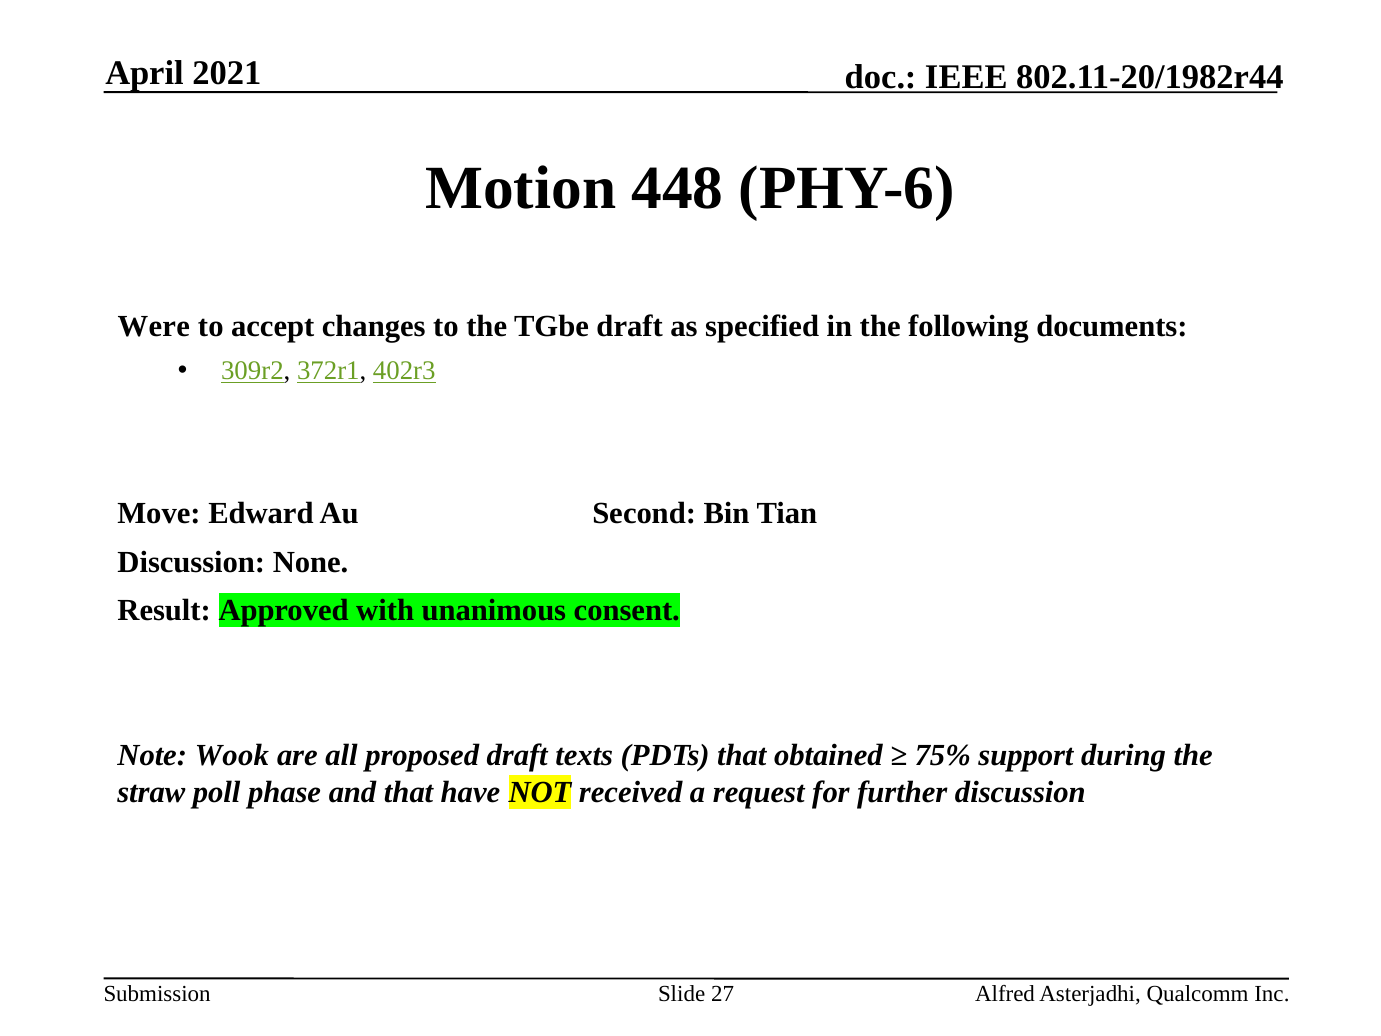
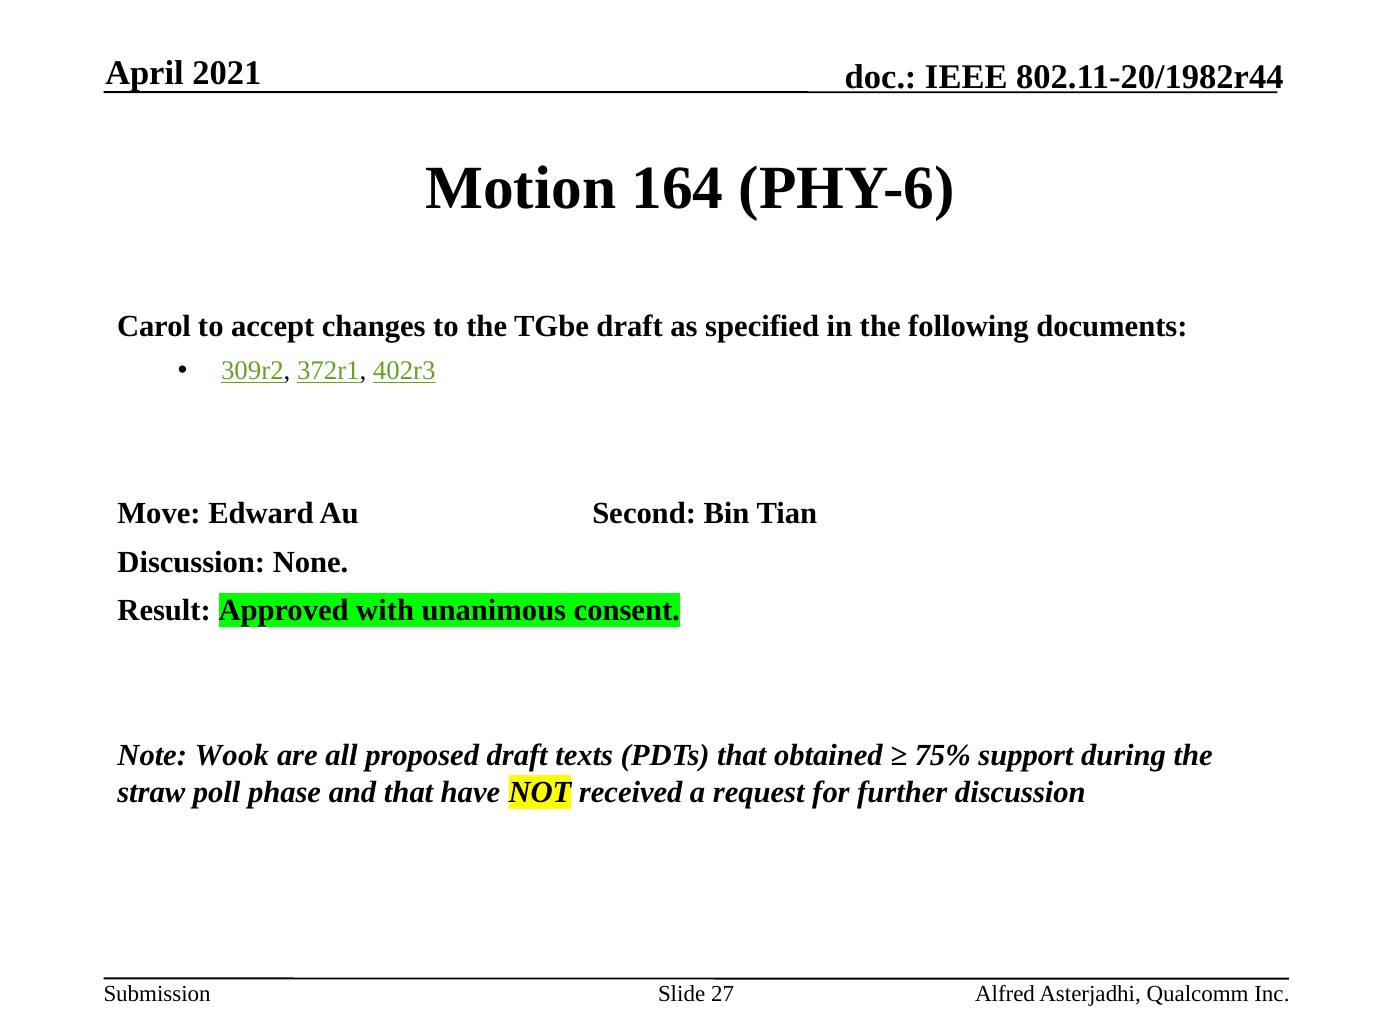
448: 448 -> 164
Were: Were -> Carol
